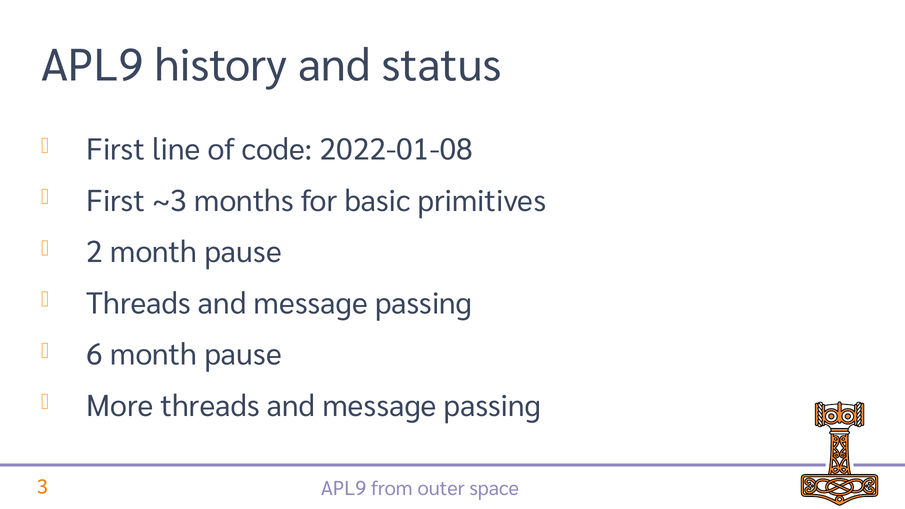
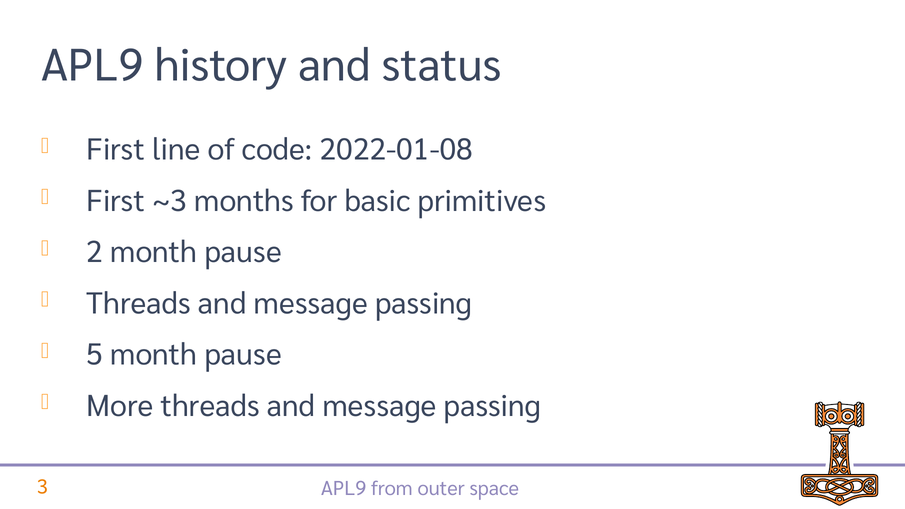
6: 6 -> 5
